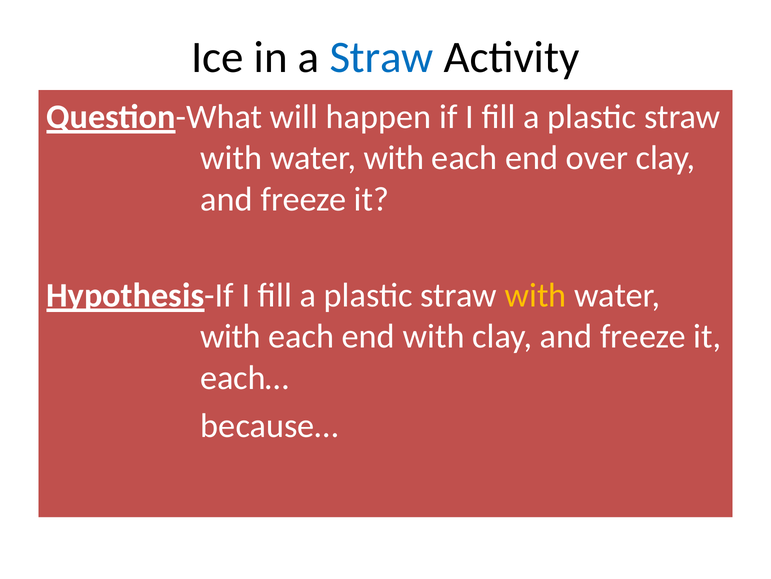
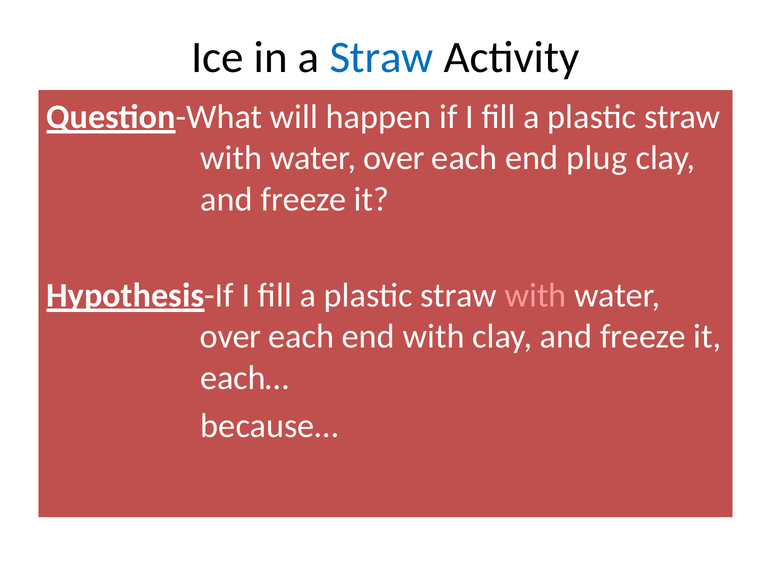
with at (394, 158): with -> over
over: over -> plug
with at (536, 295) colour: yellow -> pink
with at (231, 336): with -> over
